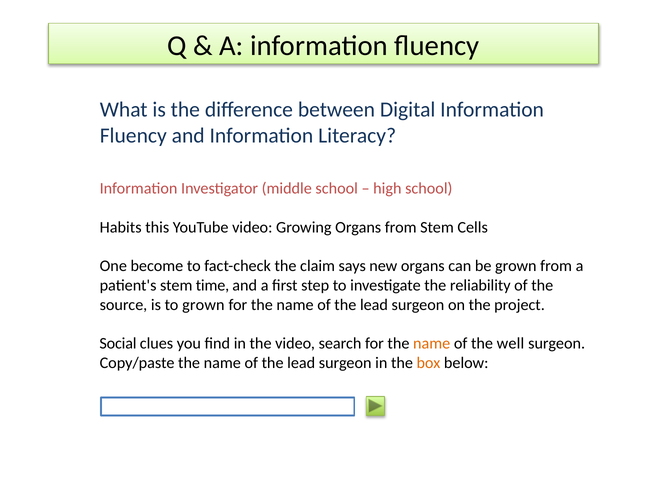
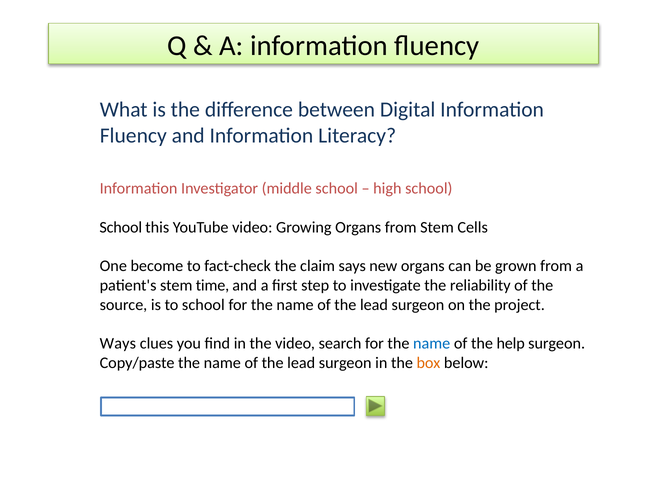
Habits at (121, 227): Habits -> School
to grown: grown -> school
Social: Social -> Ways
name at (432, 344) colour: orange -> blue
well: well -> help
